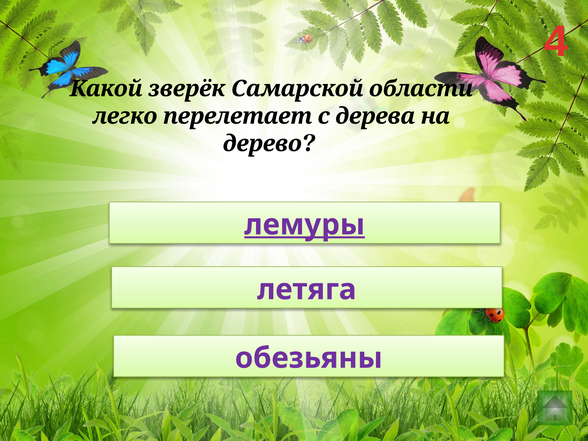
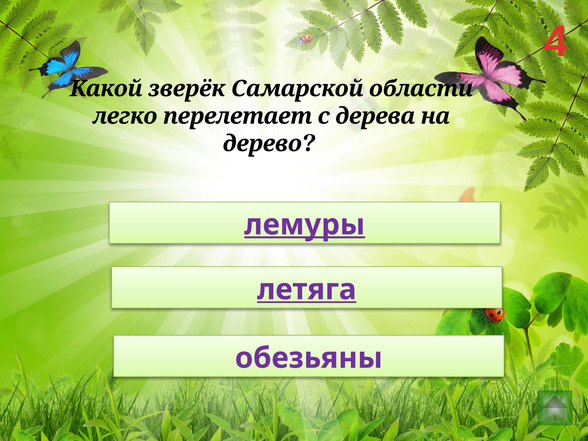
летяга underline: none -> present
